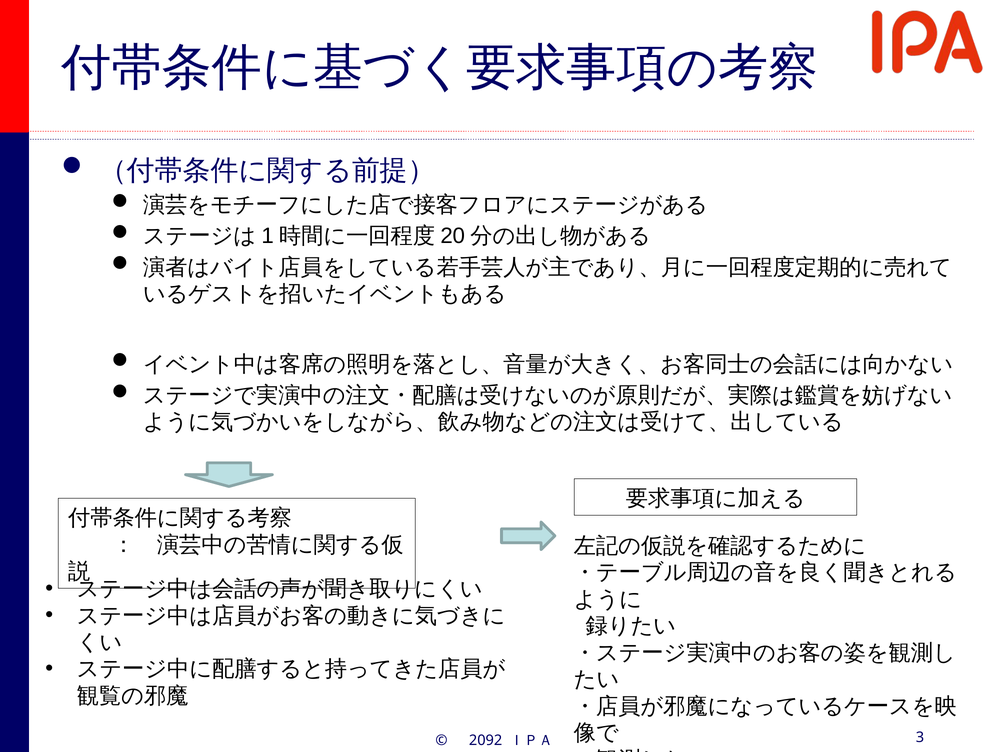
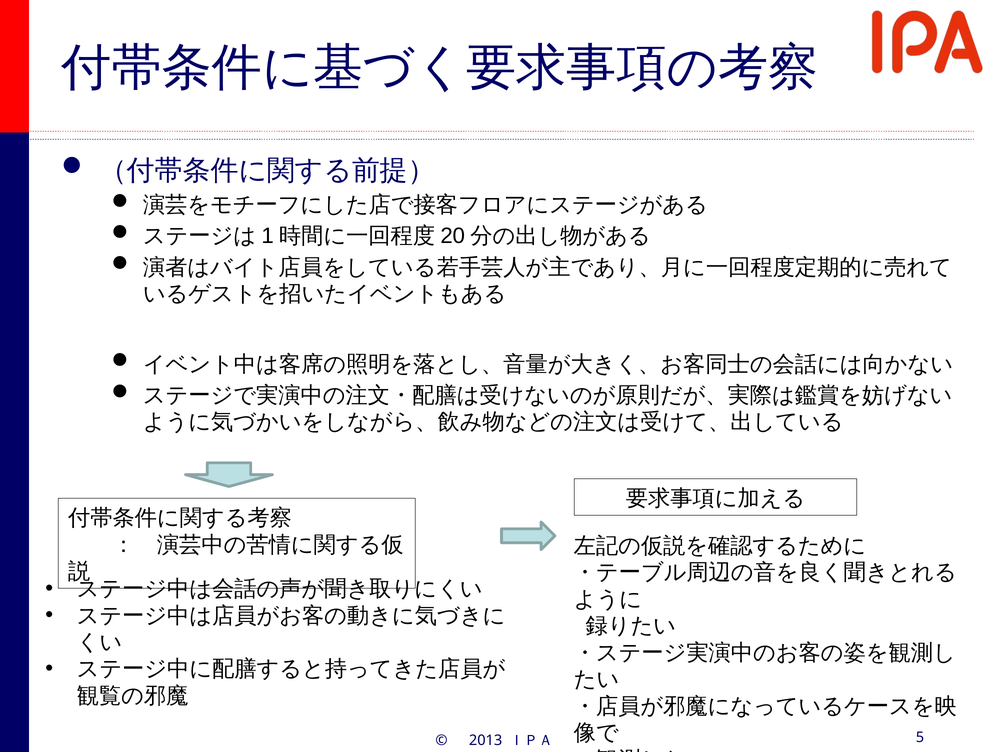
2092: 2092 -> 2013
3: 3 -> 5
